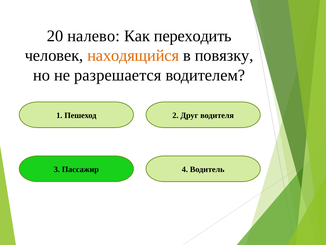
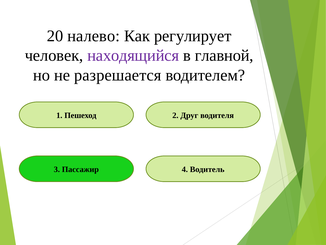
переходить: переходить -> регулирует
находящийся colour: orange -> purple
повязку: повязку -> главной
